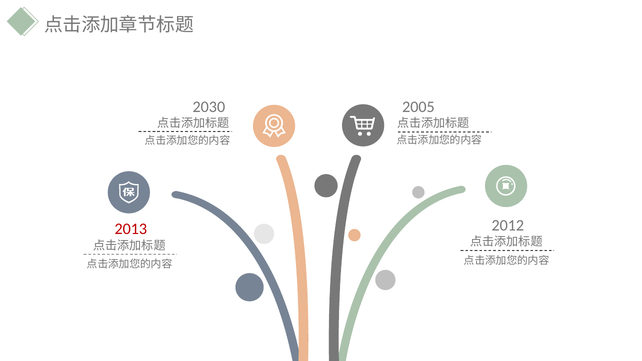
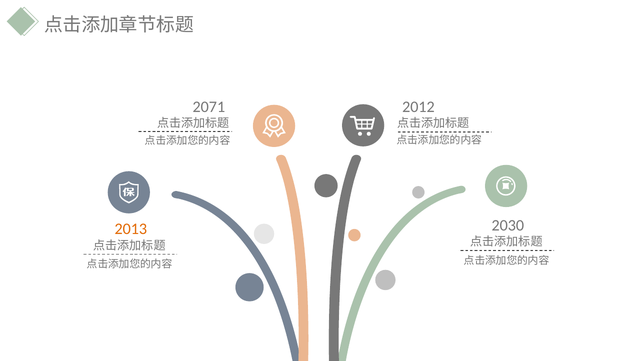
2030: 2030 -> 2071
2005: 2005 -> 2012
2012: 2012 -> 2030
2013 colour: red -> orange
